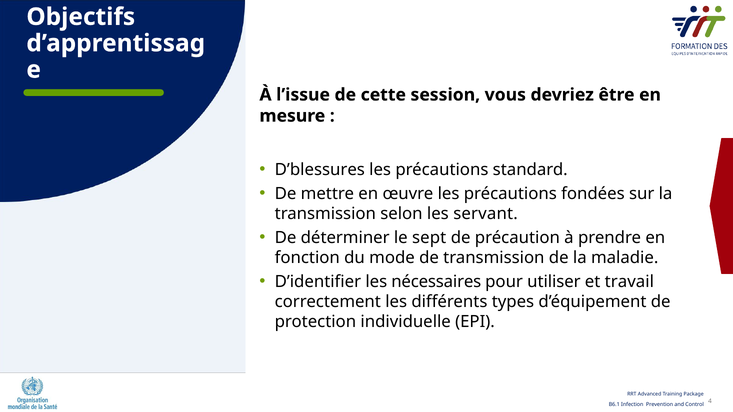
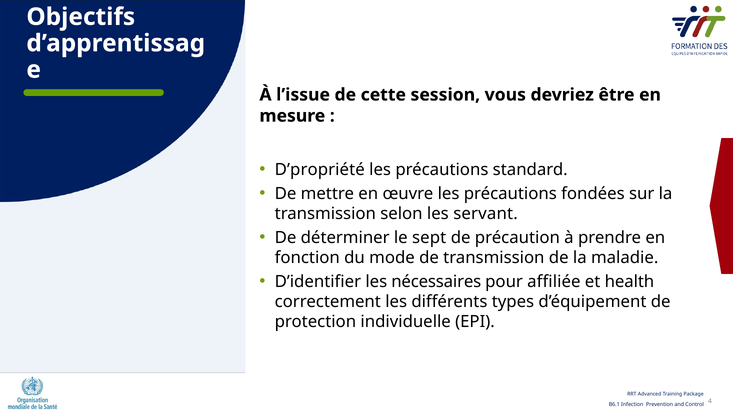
D’blessures: D’blessures -> D’propriété
utiliser: utiliser -> affiliée
travail: travail -> health
